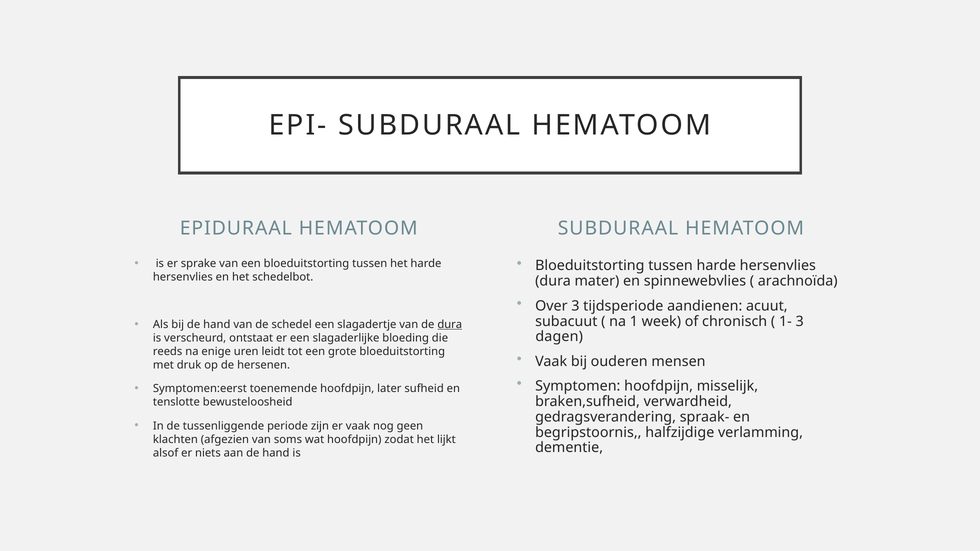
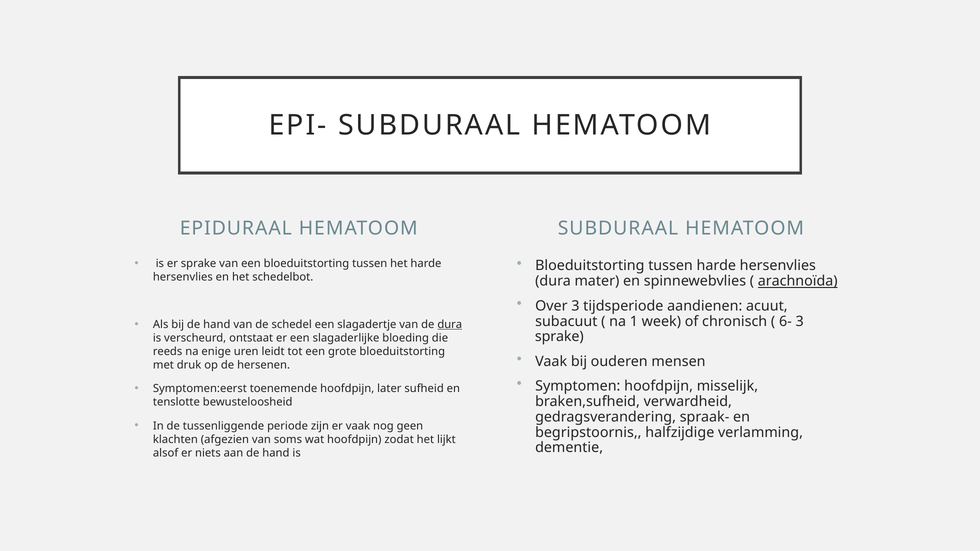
arachnoïda underline: none -> present
1-: 1- -> 6-
dagen at (559, 337): dagen -> sprake
